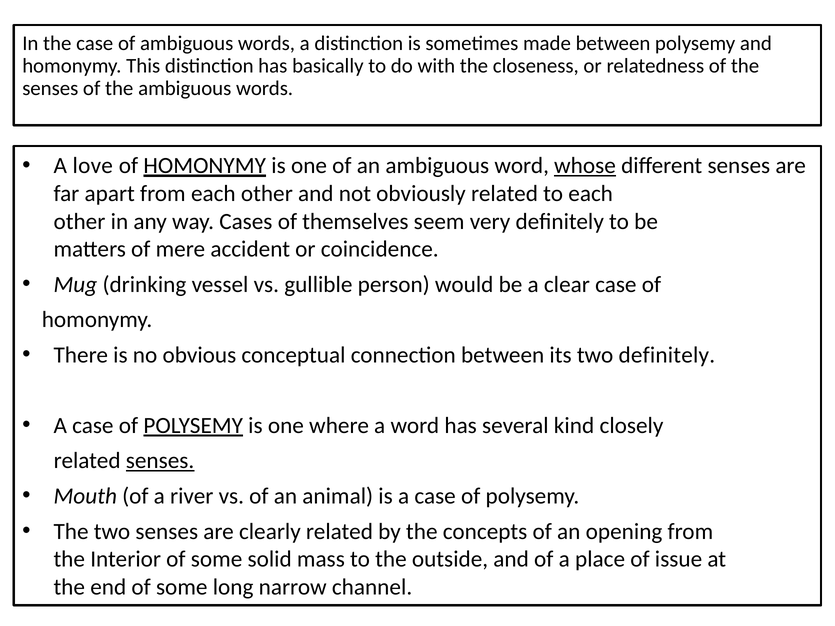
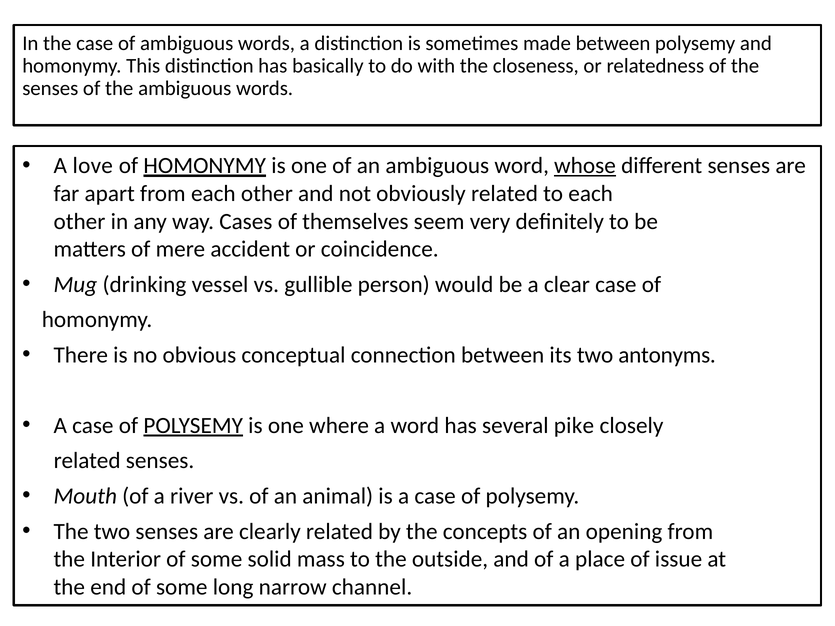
two definitely: definitely -> antonyms
kind: kind -> pike
senses at (160, 461) underline: present -> none
